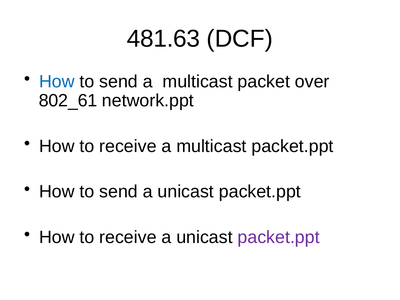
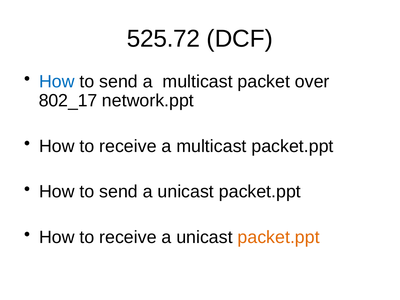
481.63: 481.63 -> 525.72
802_61: 802_61 -> 802_17
packet.ppt at (279, 237) colour: purple -> orange
